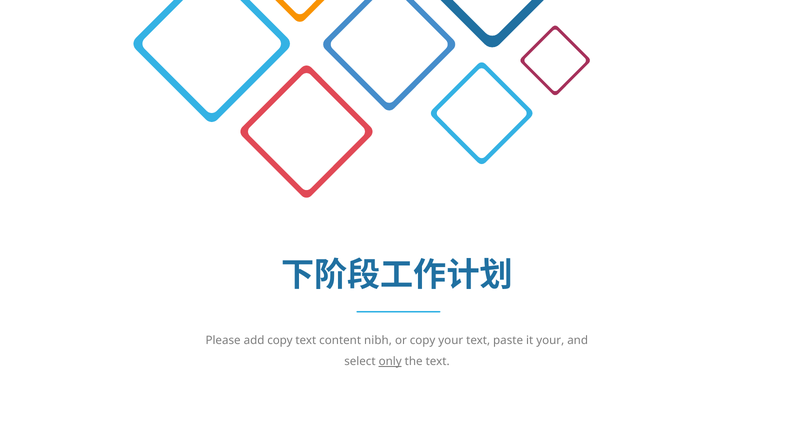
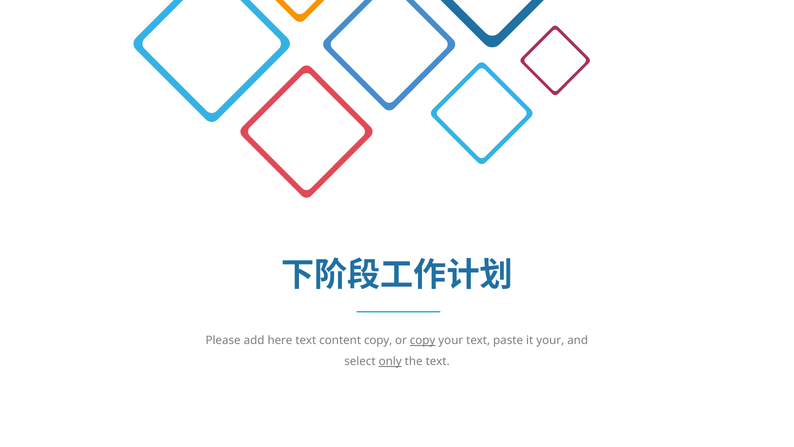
add copy: copy -> here
content nibh: nibh -> copy
copy at (423, 340) underline: none -> present
